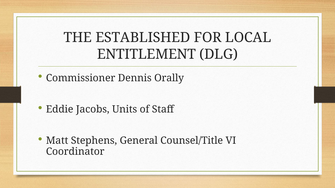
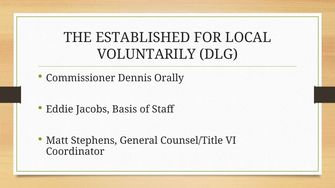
ENTITLEMENT: ENTITLEMENT -> VOLUNTARILY
Units: Units -> Basis
